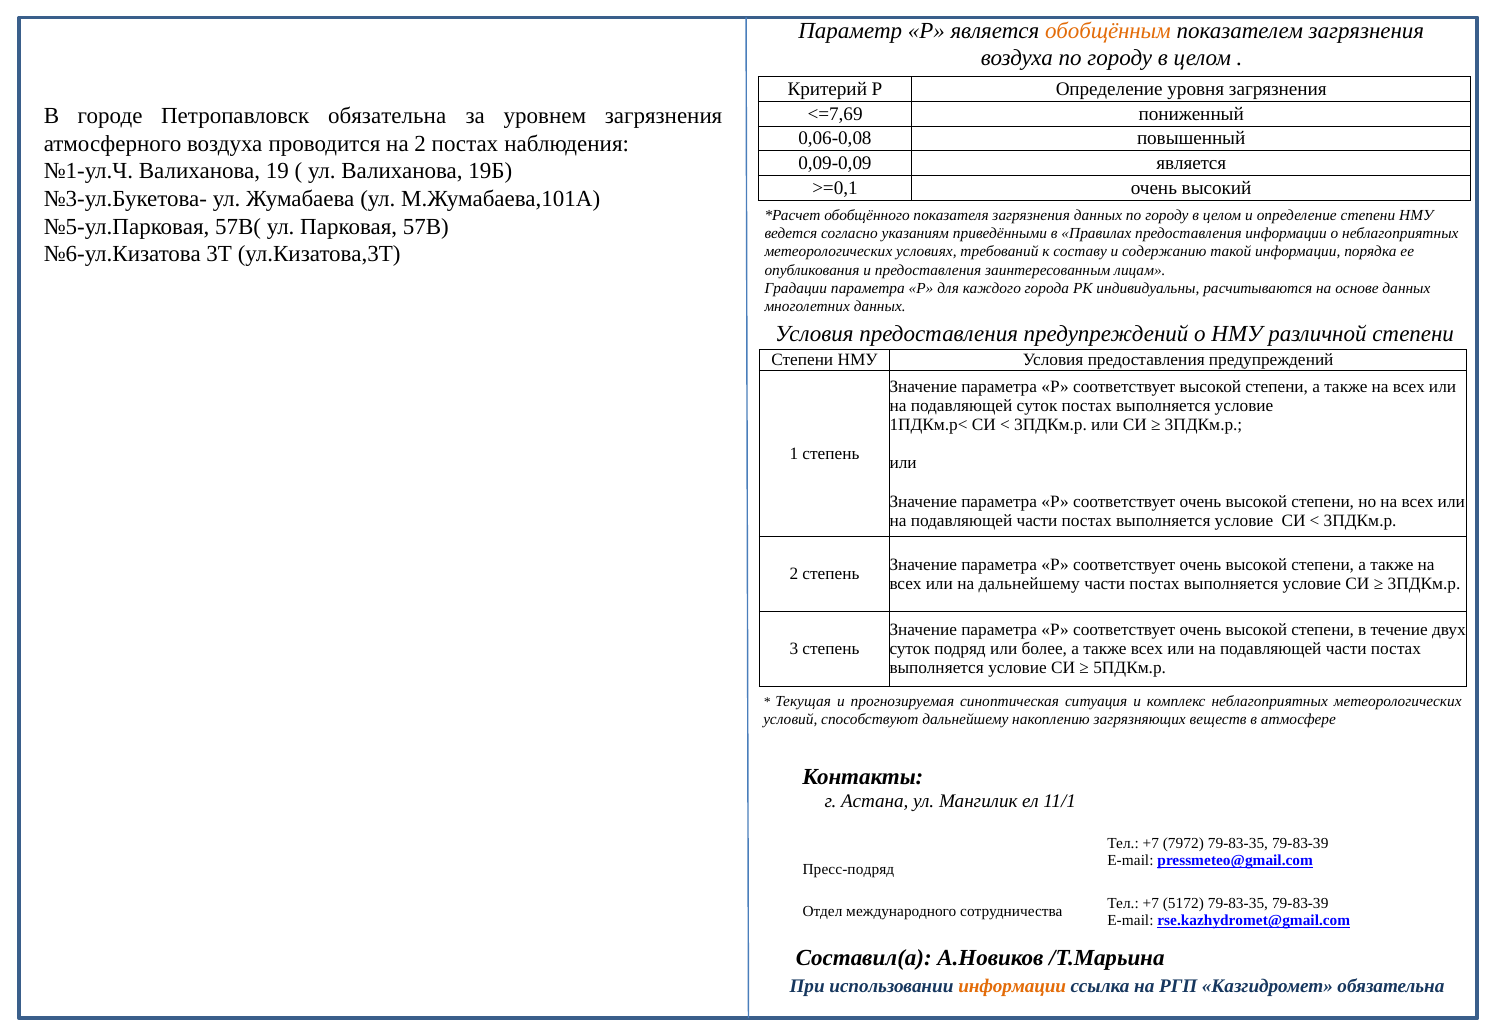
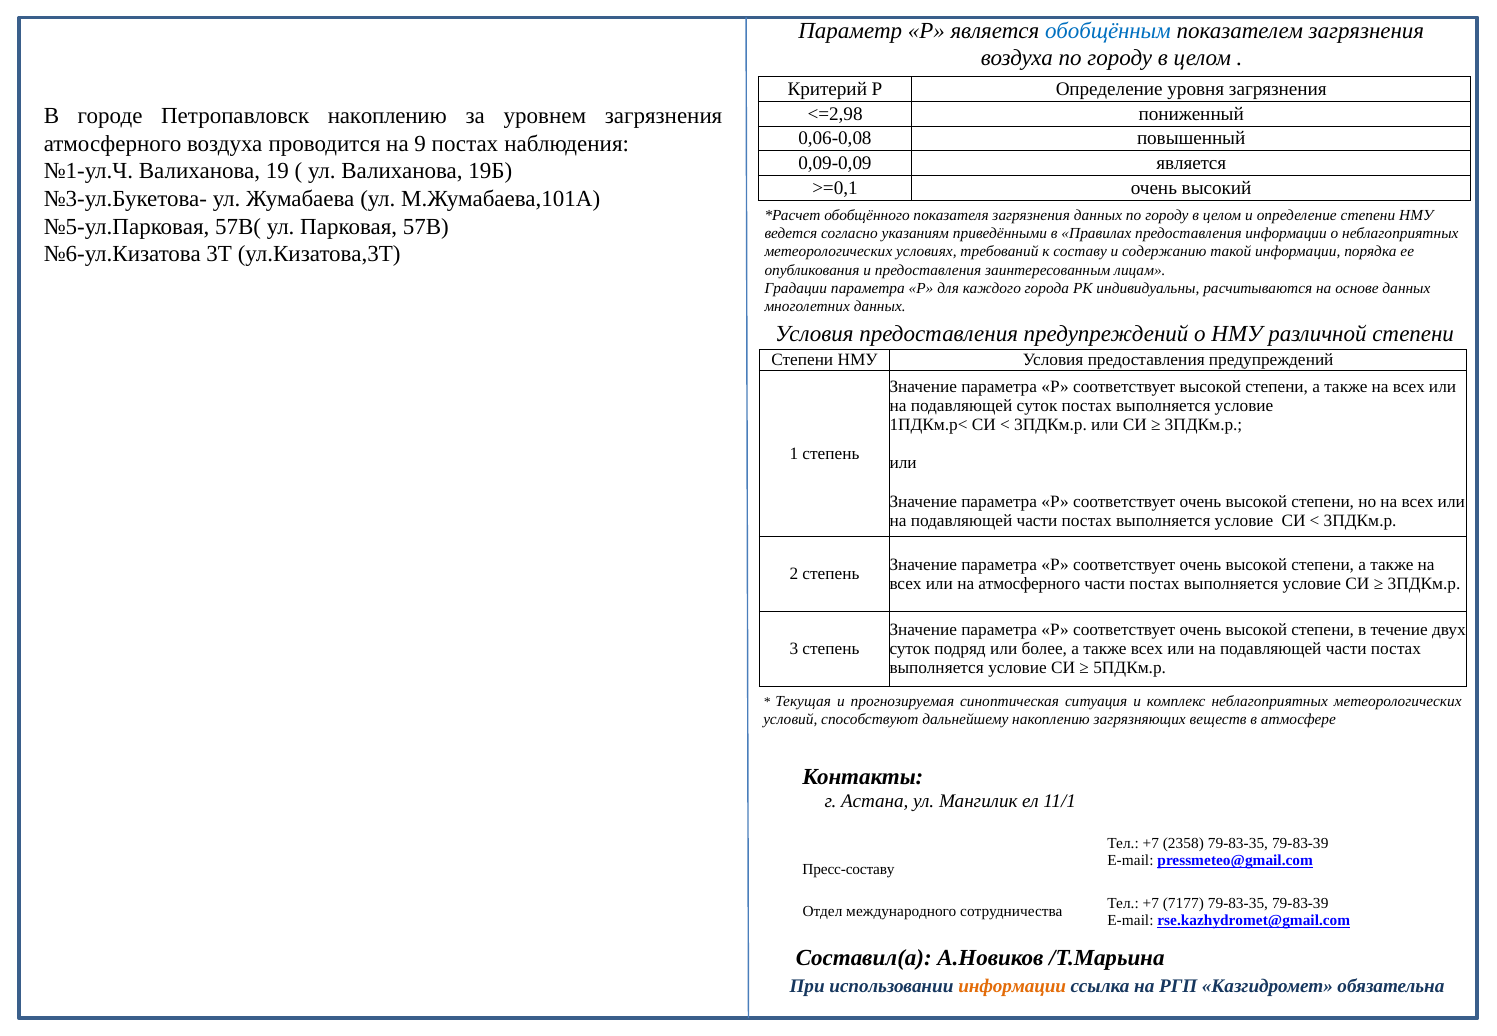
обобщённым colour: orange -> blue
<=7,69: <=7,69 -> <=2,98
Петропавловск обязательна: обязательна -> накоплению
на 2: 2 -> 9
на дальнейшему: дальнейшему -> атмосферного
7972: 7972 -> 2358
Пресс-подряд: Пресс-подряд -> Пресс-составу
5172: 5172 -> 7177
